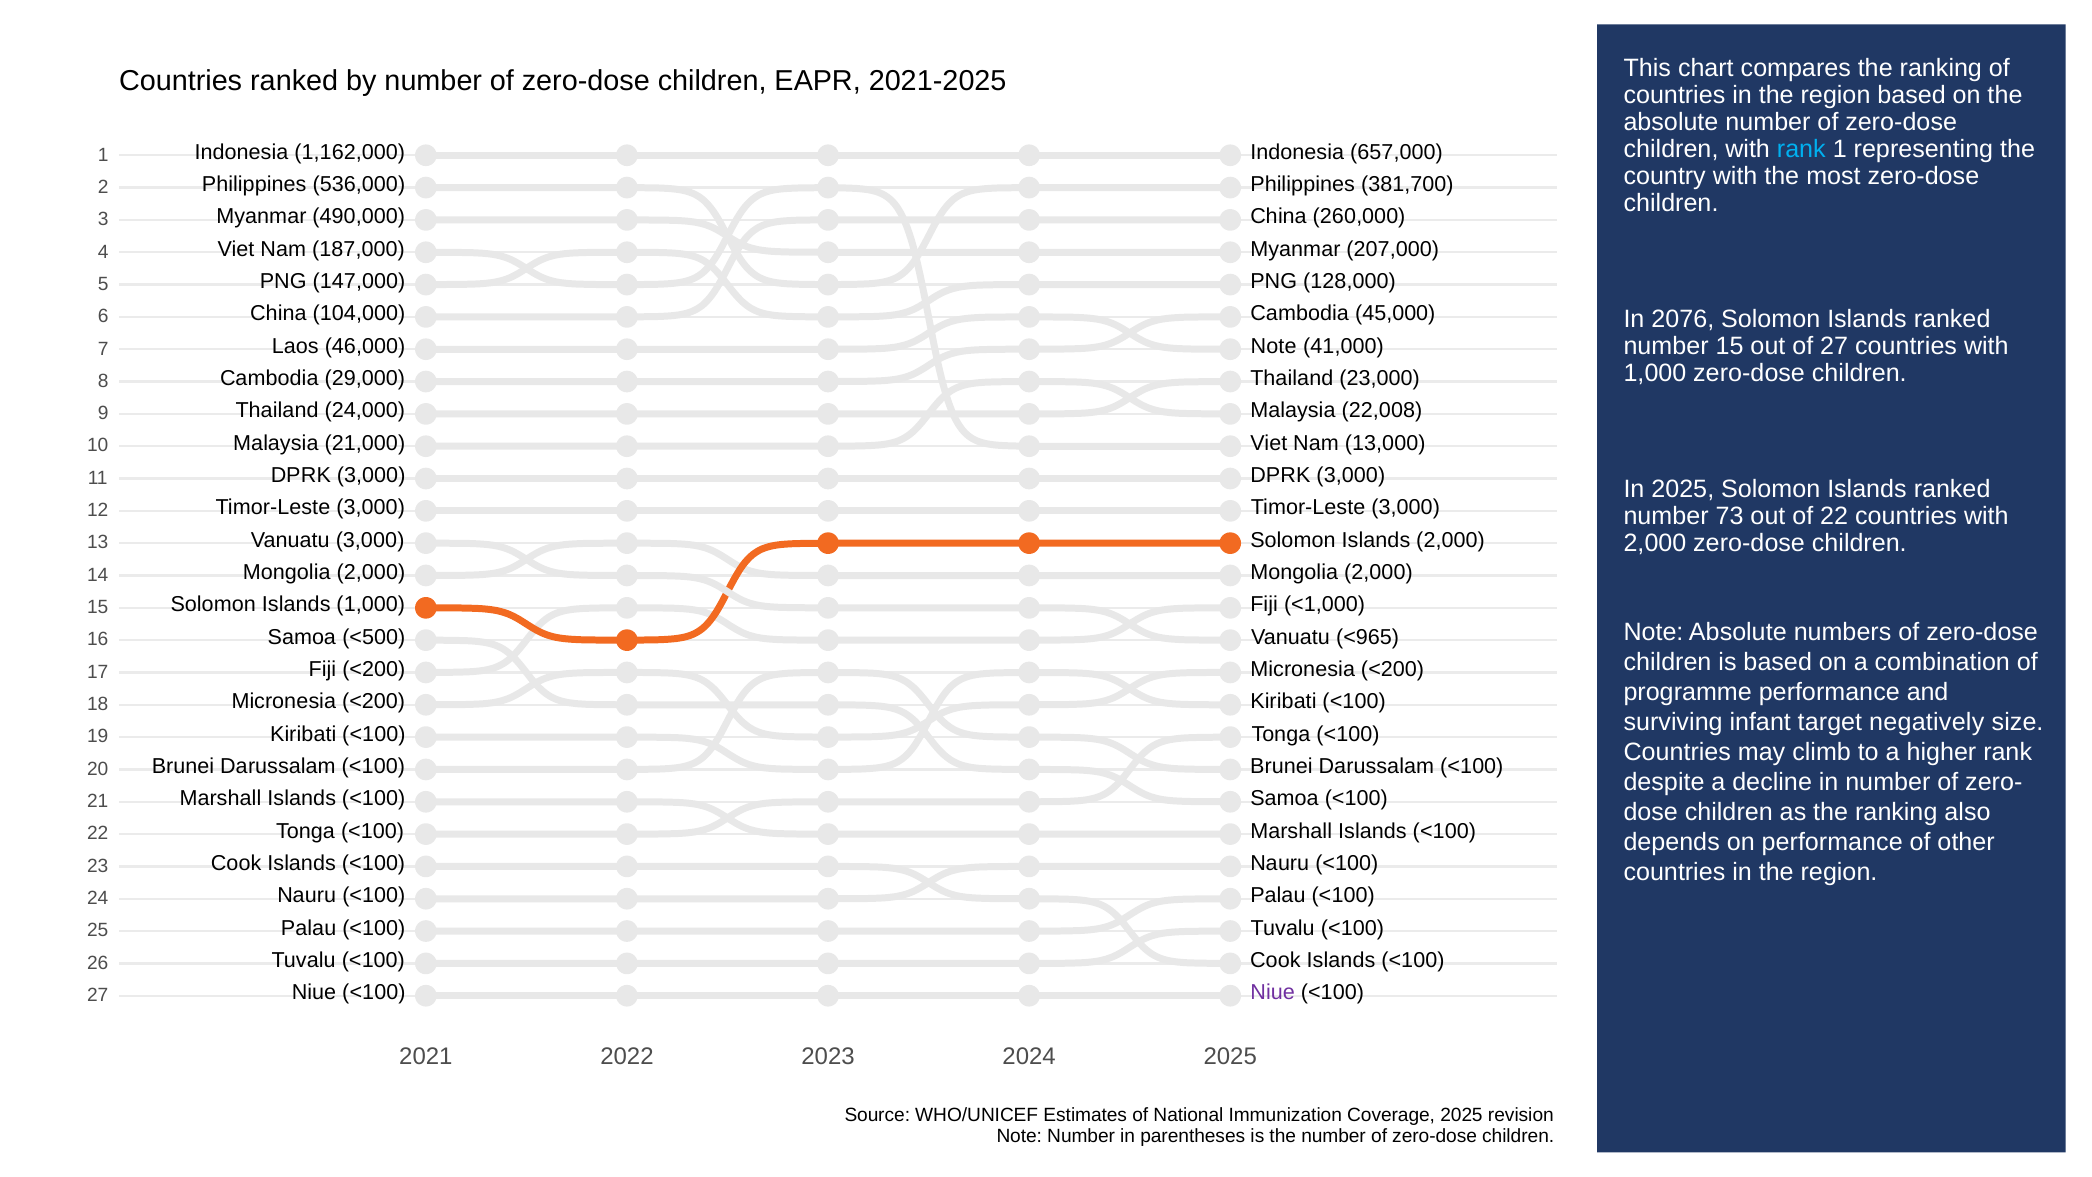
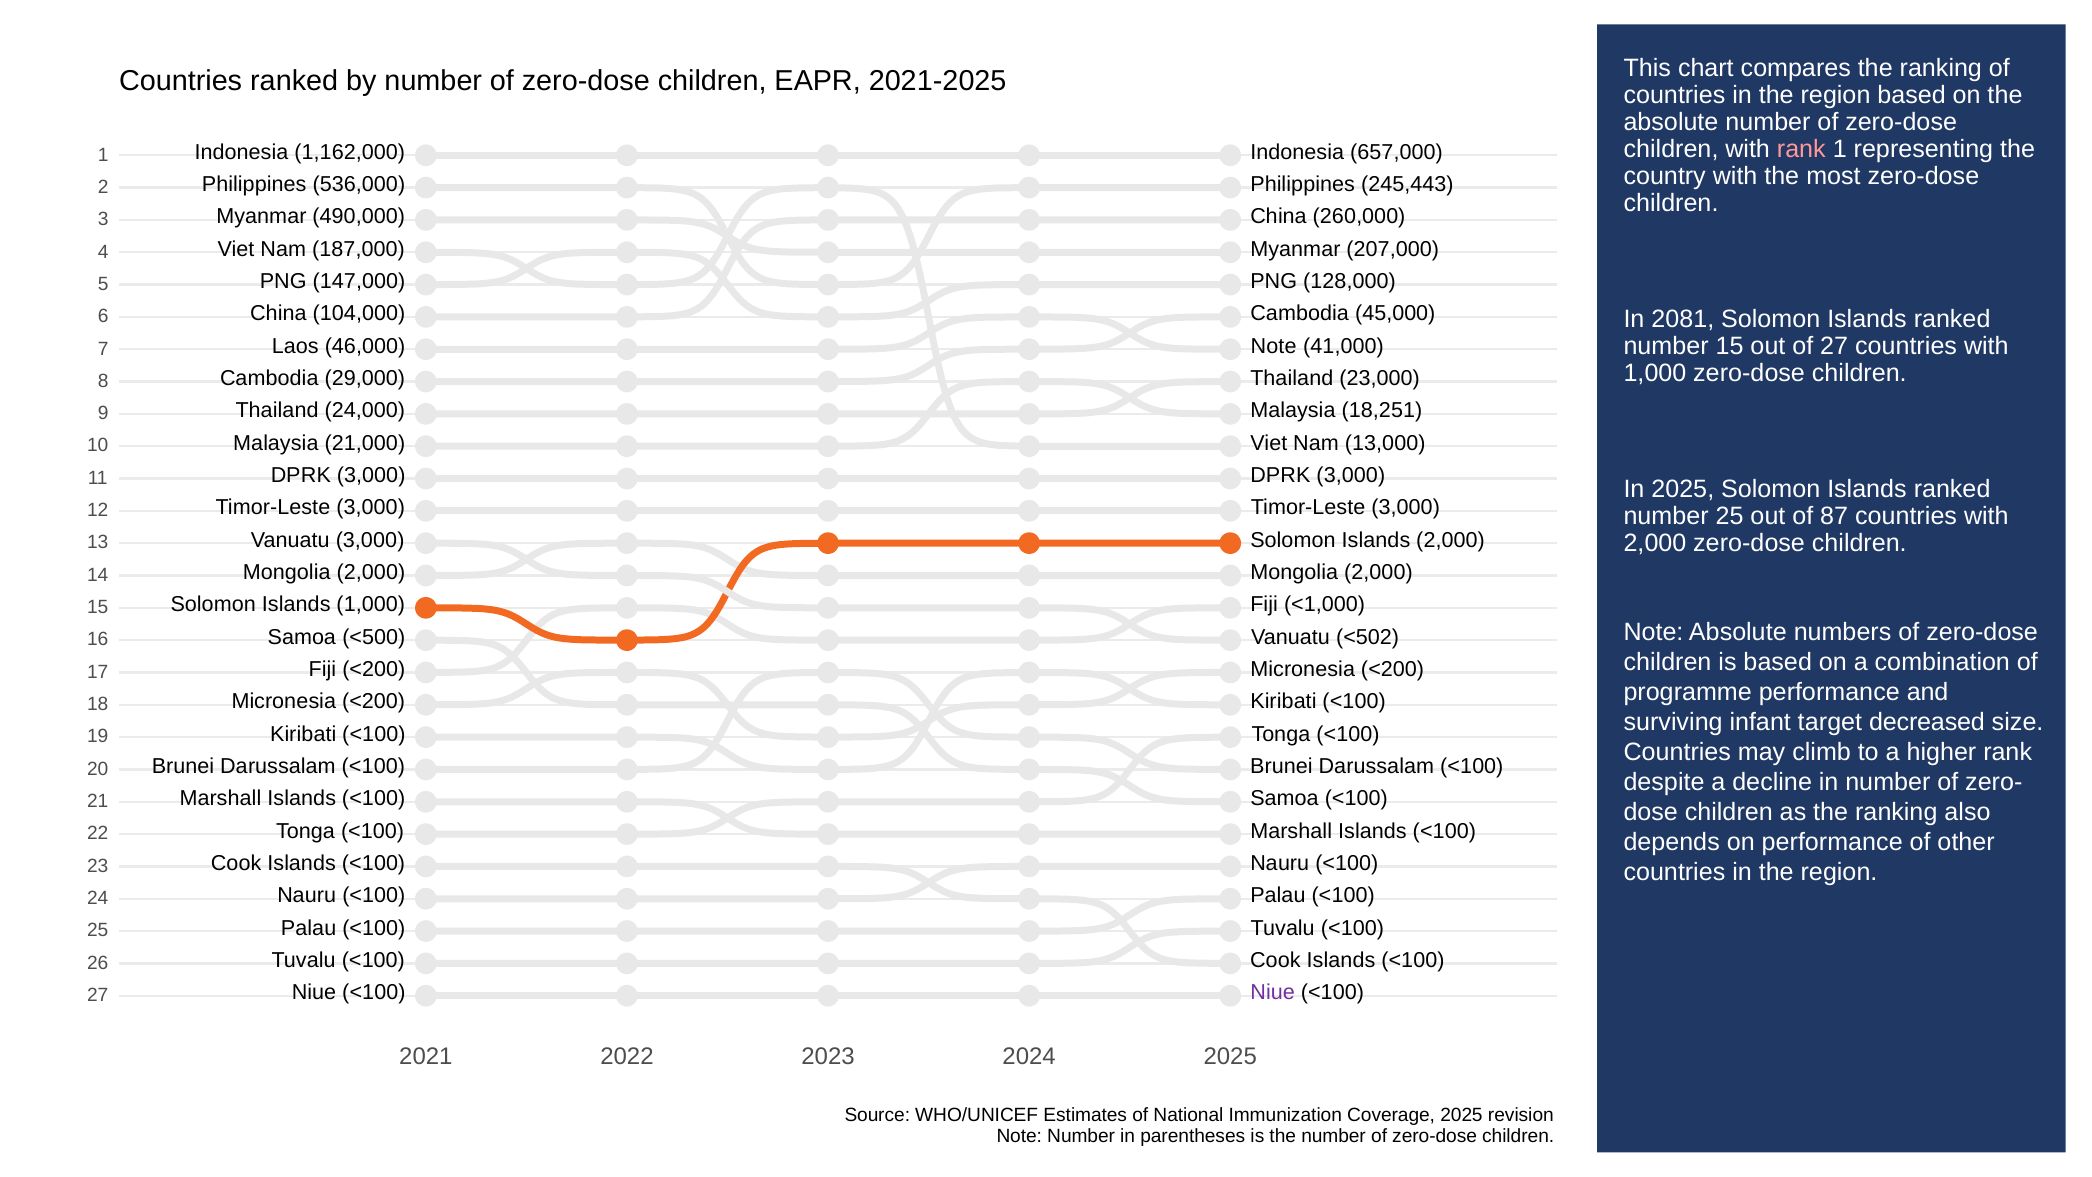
rank at (1801, 149) colour: light blue -> pink
381,700: 381,700 -> 245,443
2076: 2076 -> 2081
22,008: 22,008 -> 18,251
number 73: 73 -> 25
of 22: 22 -> 87
<965: <965 -> <502
negatively: negatively -> decreased
